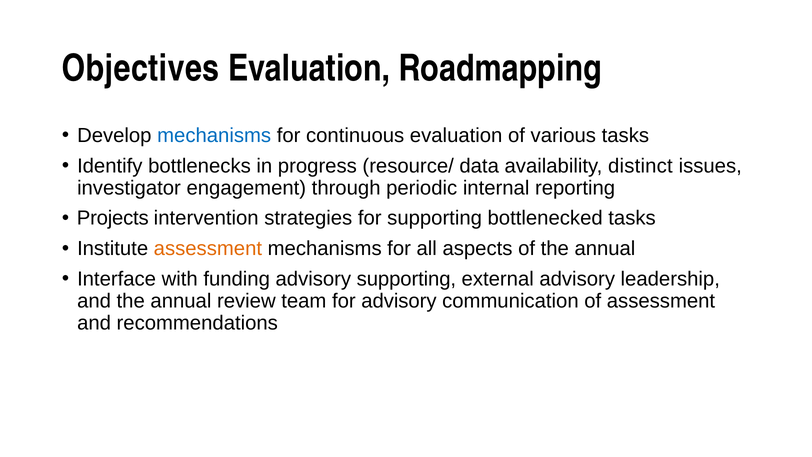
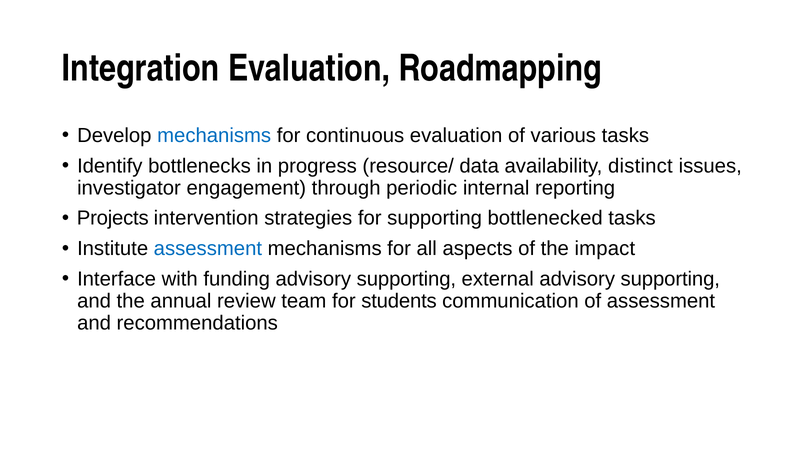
Objectives: Objectives -> Integration
assessment at (208, 249) colour: orange -> blue
of the annual: annual -> impact
external advisory leadership: leadership -> supporting
for advisory: advisory -> students
